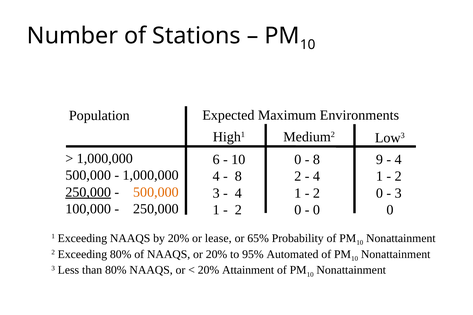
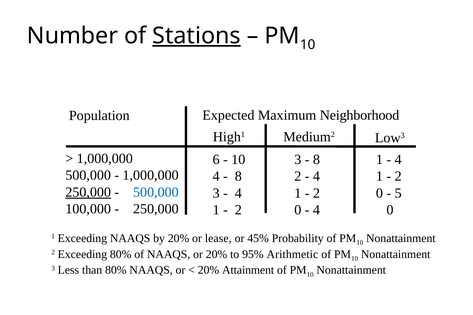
Stations underline: none -> present
Environments: Environments -> Neighborhood
10 0: 0 -> 3
8 9: 9 -> 1
500,000 at (156, 192) colour: orange -> blue
3 at (398, 193): 3 -> 5
0 at (316, 210): 0 -> 4
65%: 65% -> 45%
Automated: Automated -> Arithmetic
